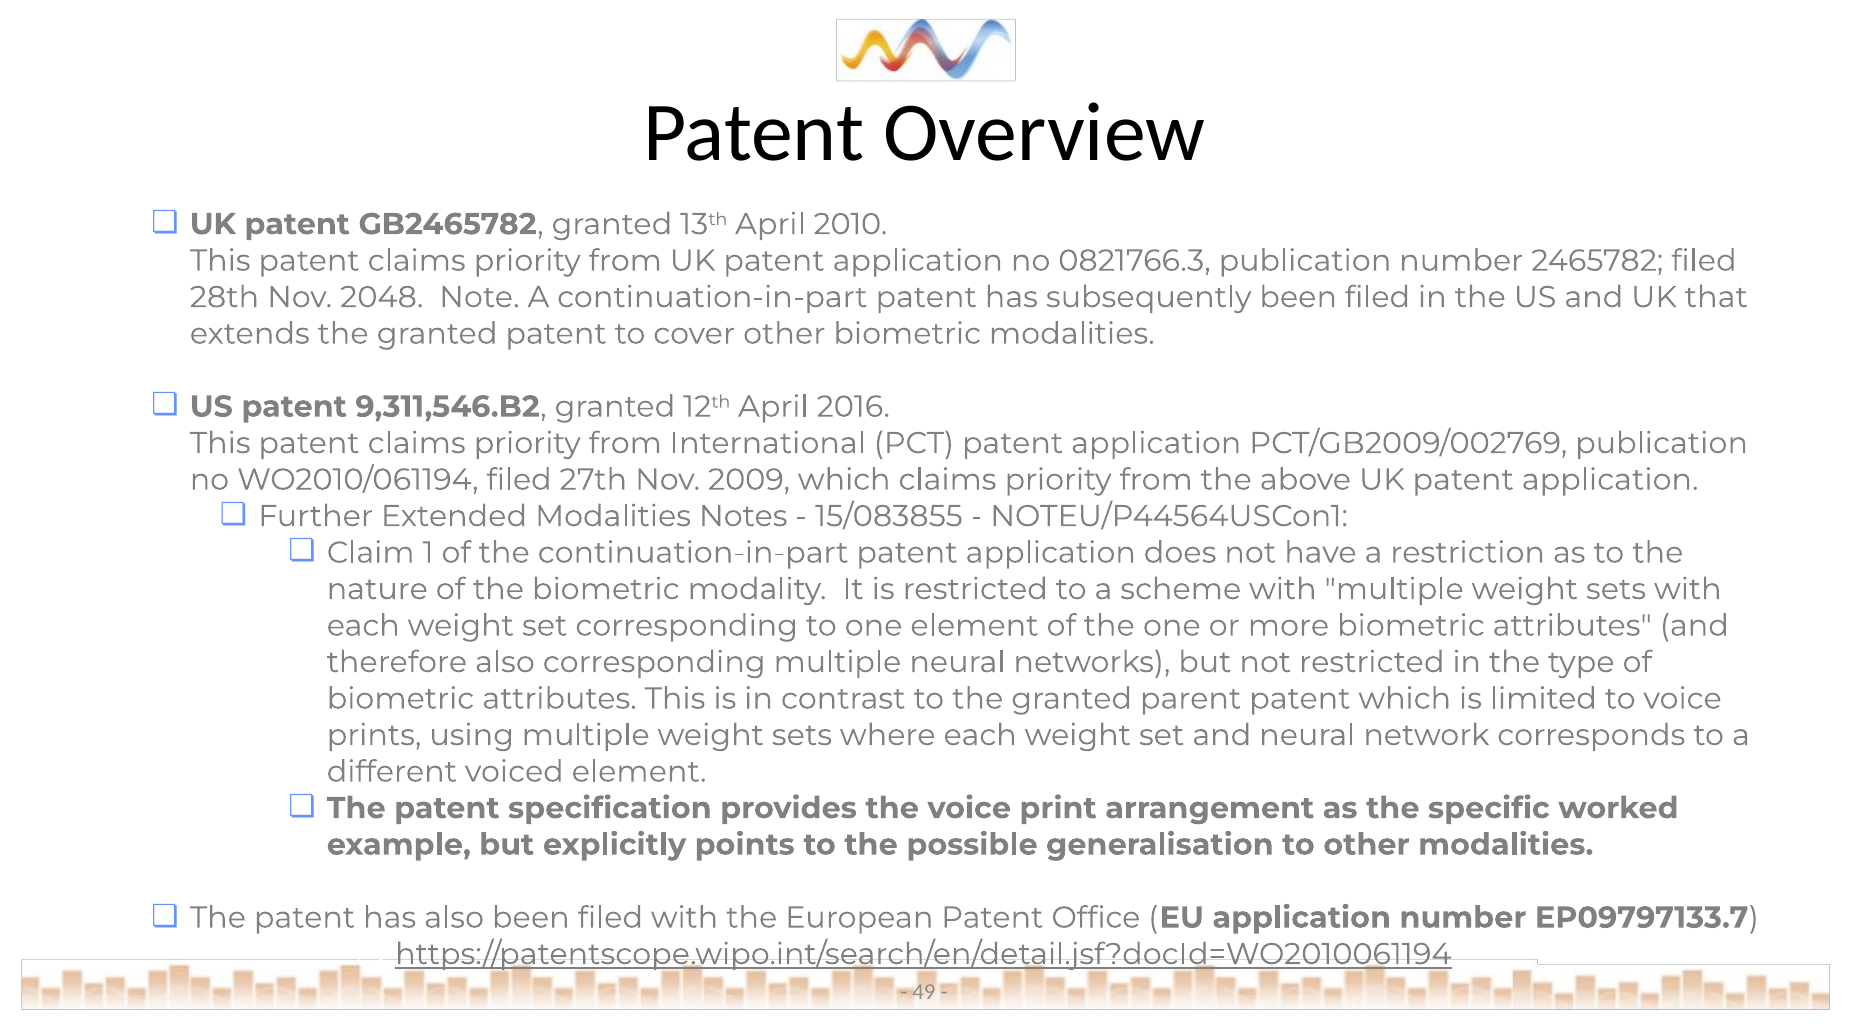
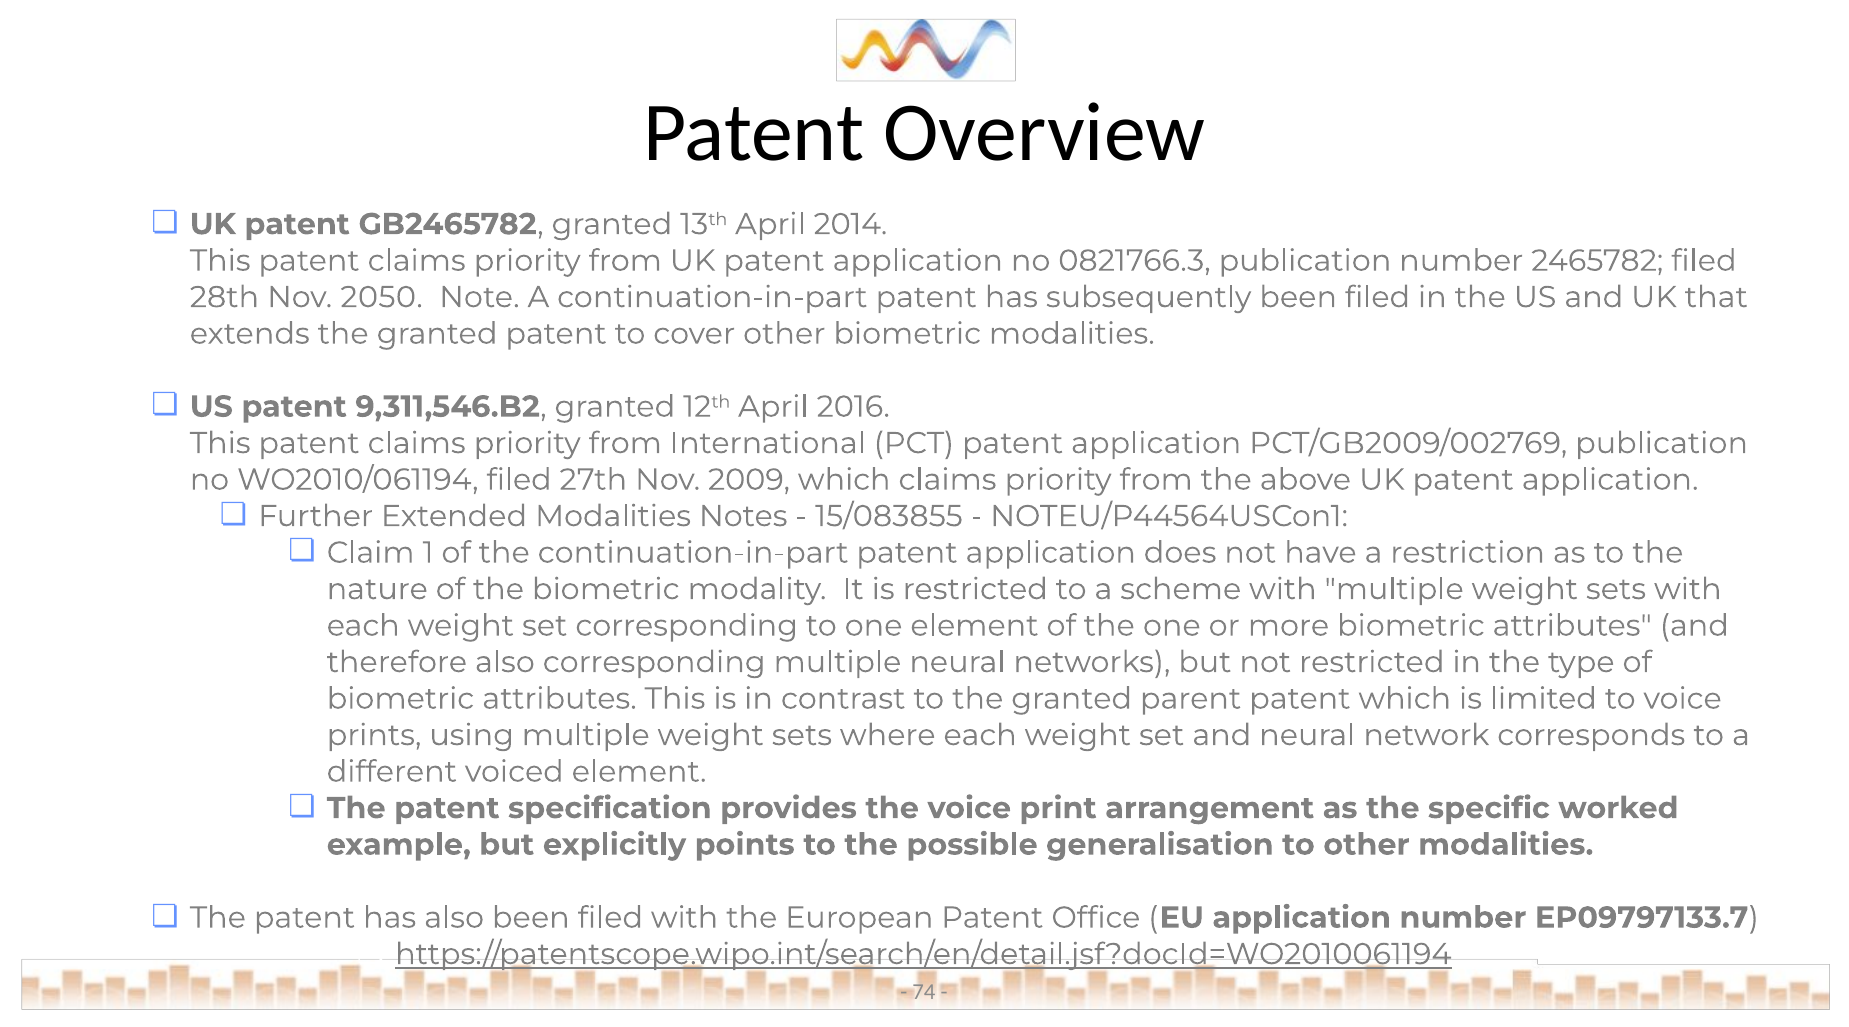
2010: 2010 -> 2014
2048: 2048 -> 2050
49: 49 -> 74
